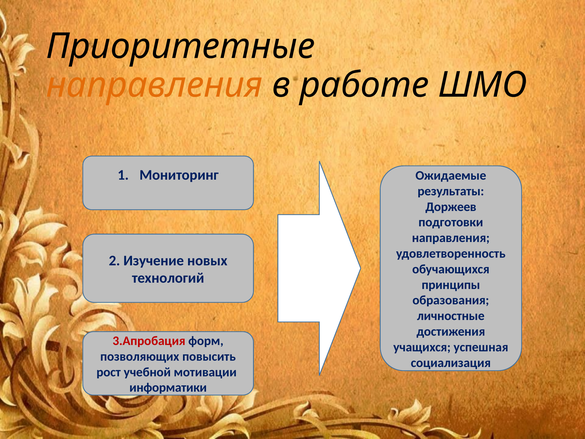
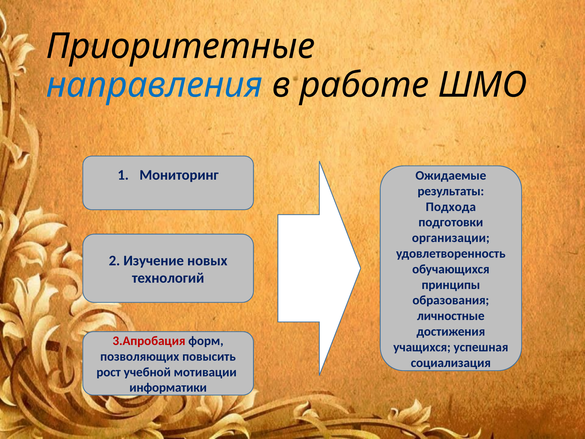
направления at (154, 85) colour: orange -> blue
Доржеев: Доржеев -> Подхода
направления at (451, 238): направления -> организации
